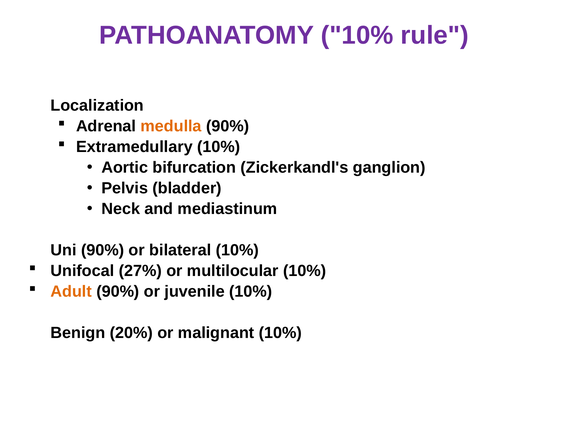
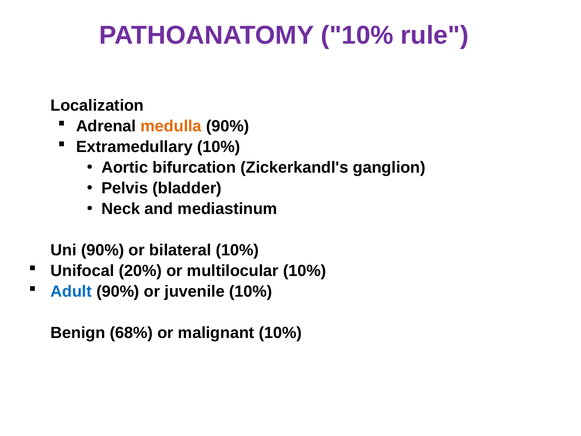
27%: 27% -> 20%
Adult colour: orange -> blue
20%: 20% -> 68%
